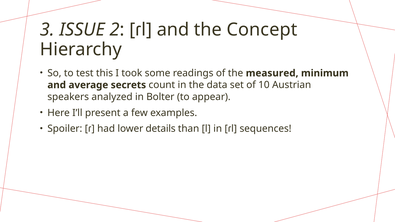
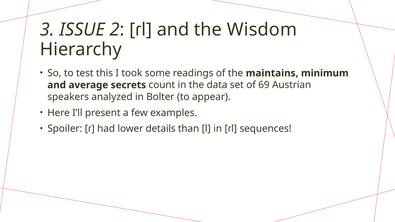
Concept: Concept -> Wisdom
measured: measured -> maintains
10: 10 -> 69
